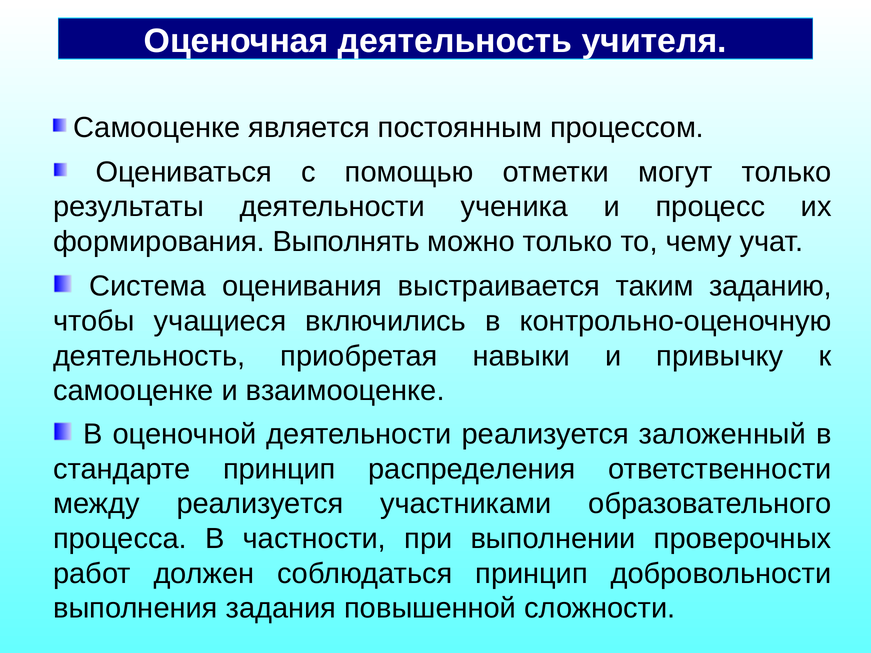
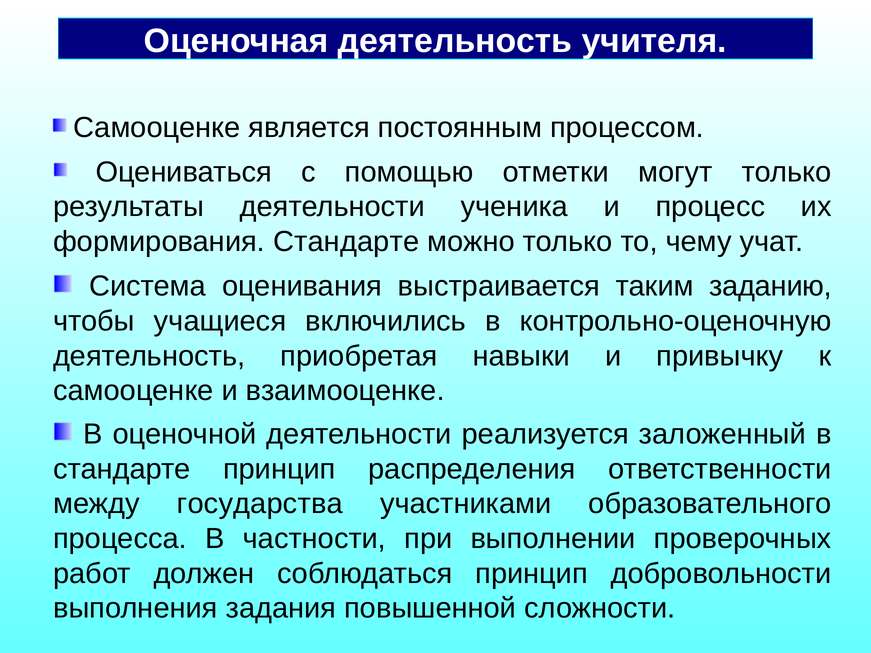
формирования Выполнять: Выполнять -> Стандарте
между реализуется: реализуется -> государства
